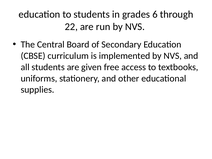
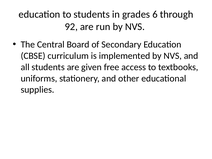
22: 22 -> 92
